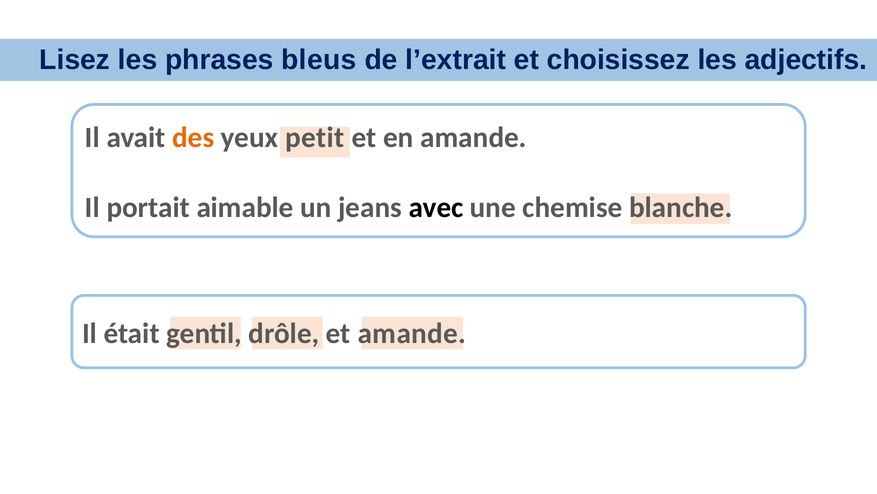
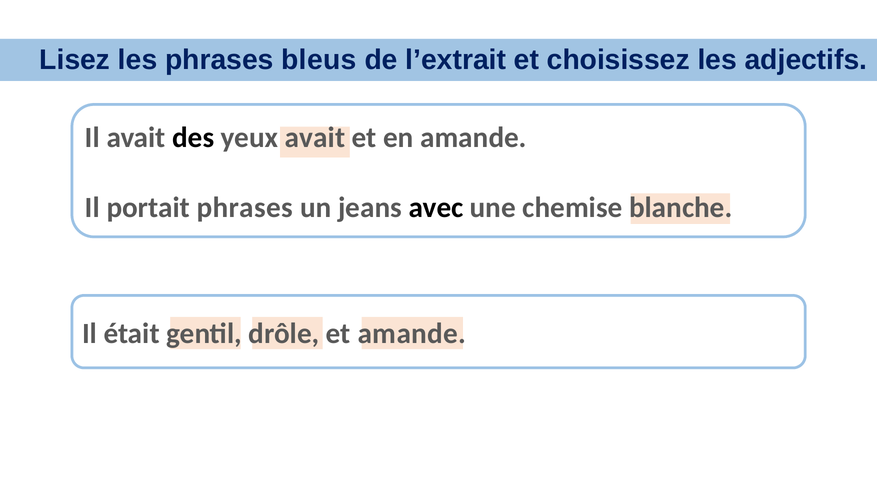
des colour: orange -> black
yeux petit: petit -> avait
portait aimable: aimable -> phrases
